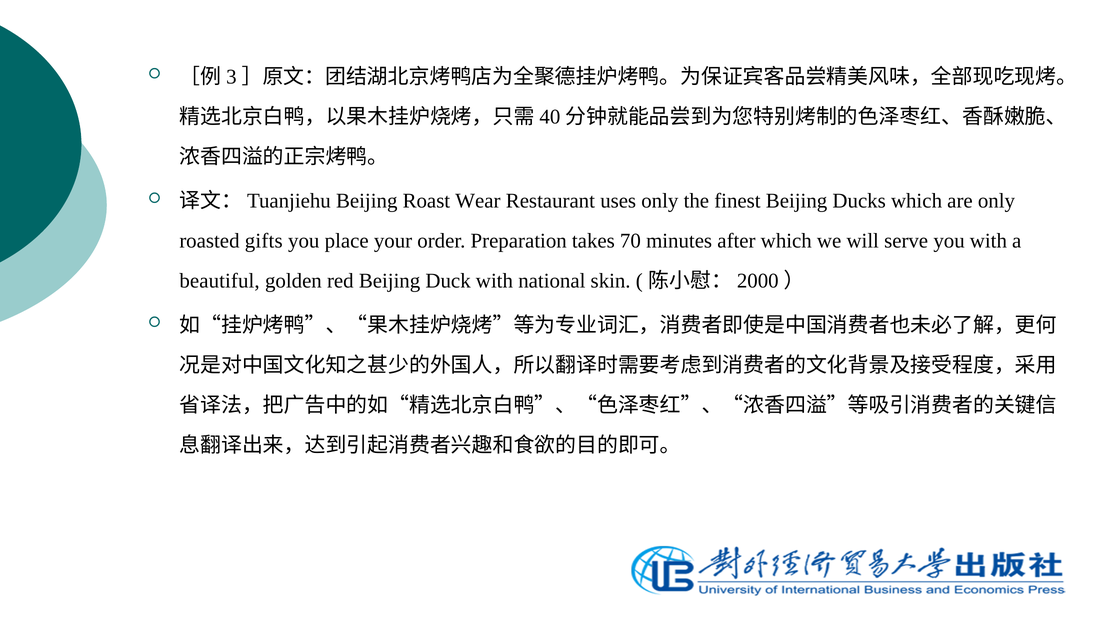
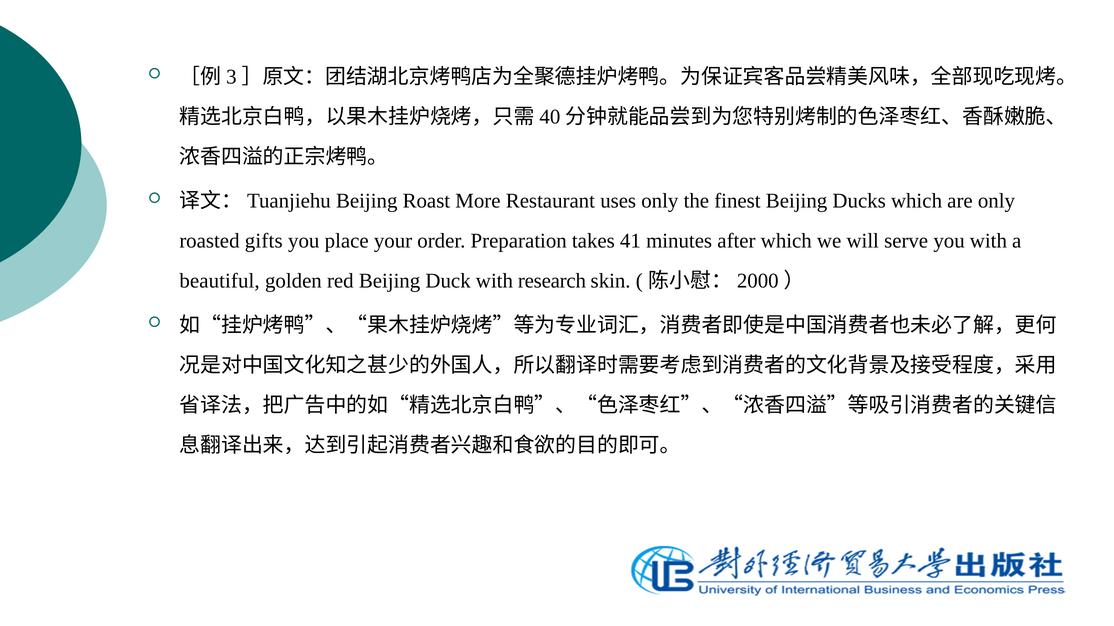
Wear: Wear -> More
70: 70 -> 41
national: national -> research
